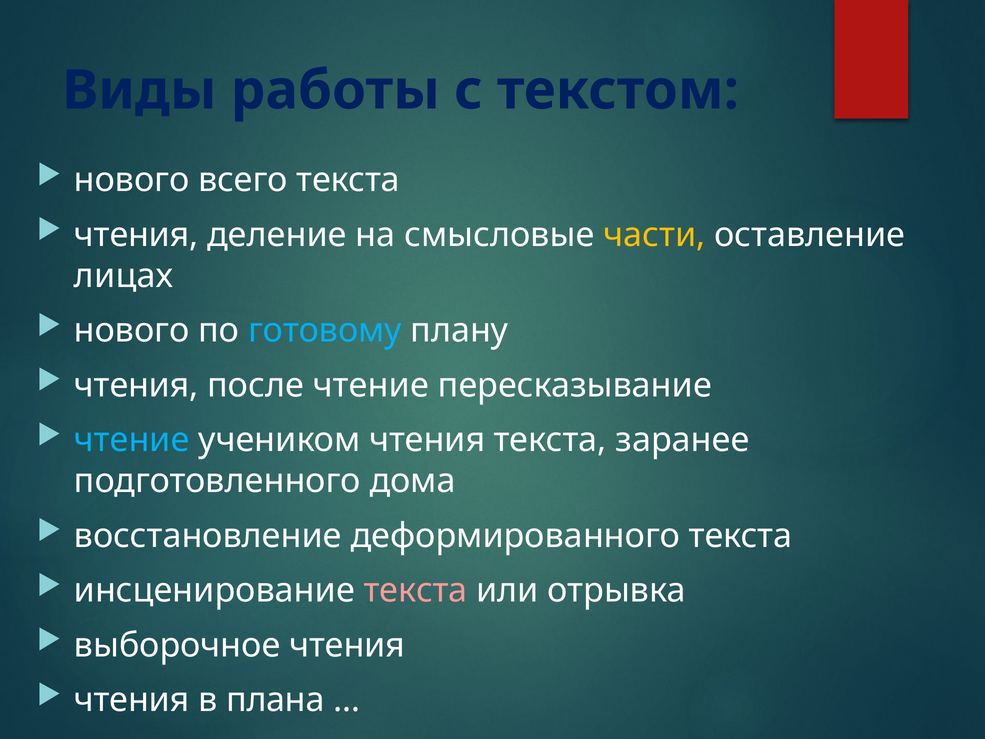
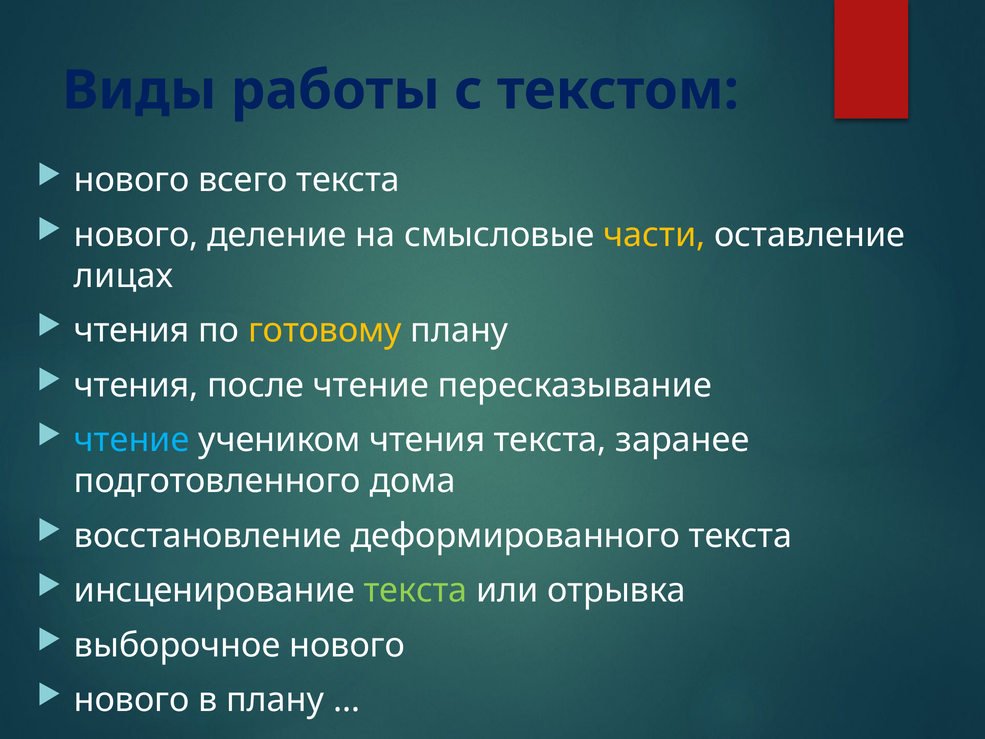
чтения at (136, 235): чтения -> нового
нового at (132, 330): нового -> чтения
готовому colour: light blue -> yellow
текста at (416, 590) colour: pink -> light green
выборочное чтения: чтения -> нового
чтения at (132, 700): чтения -> нового
в плана: плана -> плану
